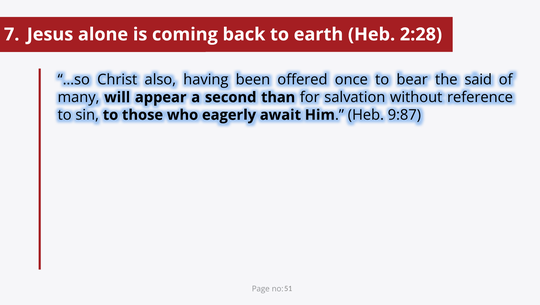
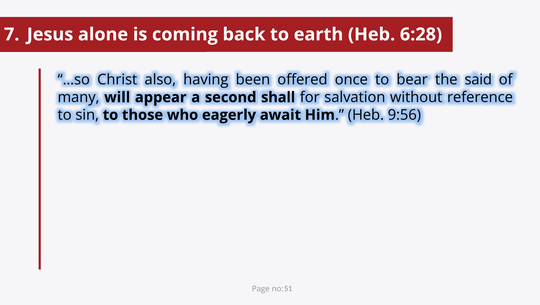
2:28: 2:28 -> 6:28
than: than -> shall
9:87: 9:87 -> 9:56
